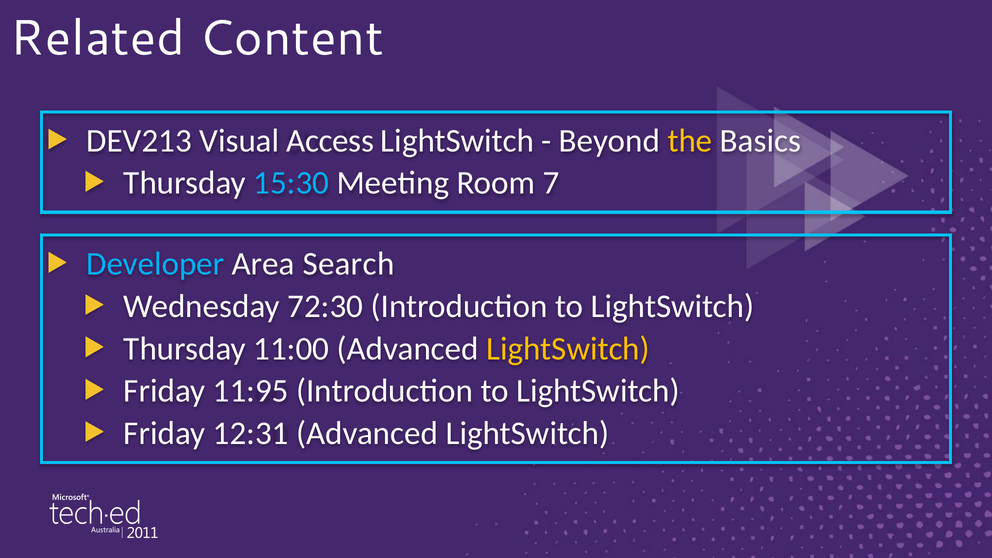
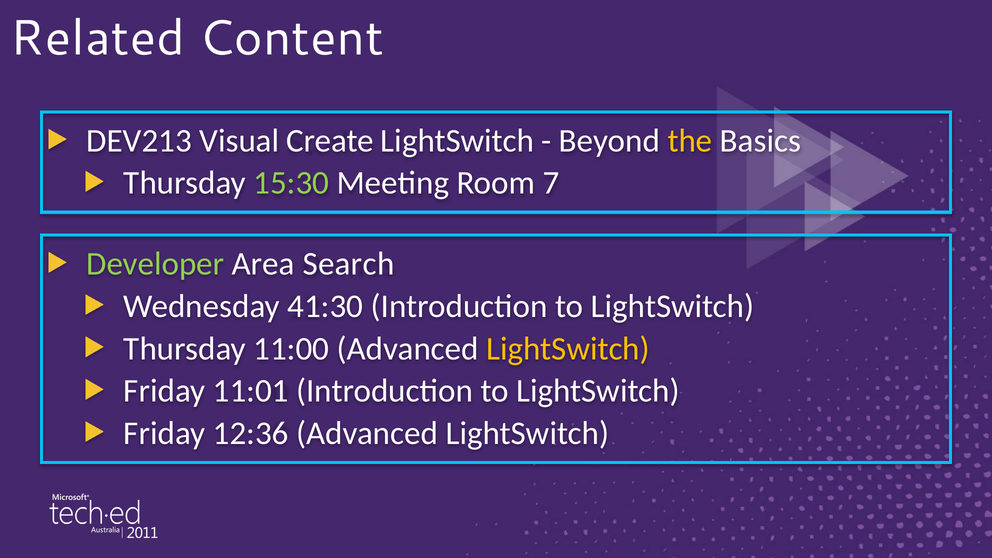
Access: Access -> Create
15:30 colour: light blue -> light green
Developer colour: light blue -> light green
72:30: 72:30 -> 41:30
11:95: 11:95 -> 11:01
12:31: 12:31 -> 12:36
